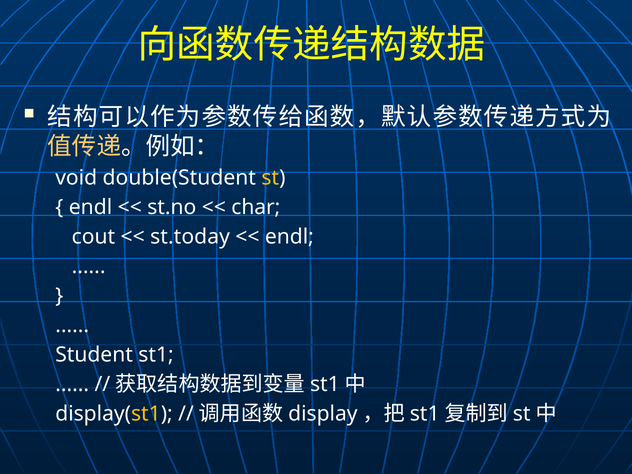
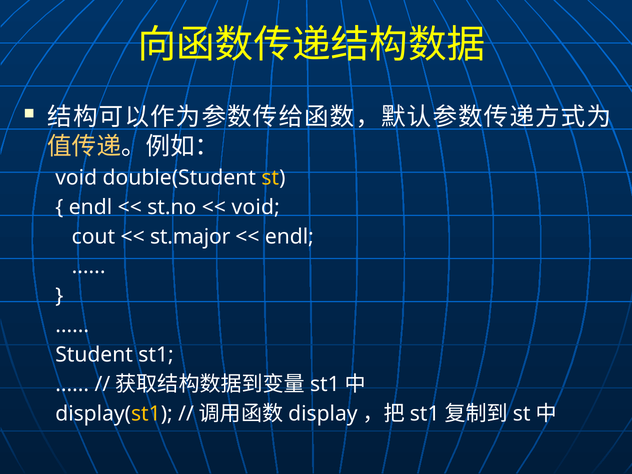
char at (256, 207): char -> void
st.today: st.today -> st.major
